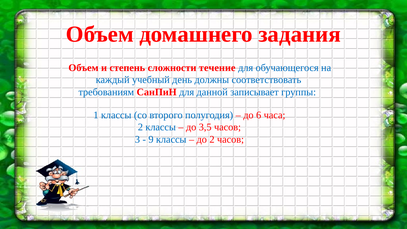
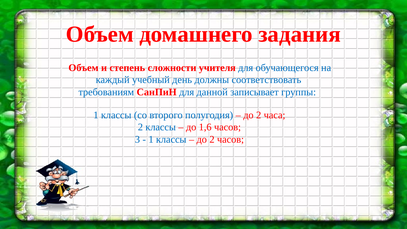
течение: течение -> учителя
6 at (259, 115): 6 -> 2
3,5: 3,5 -> 1,6
9 at (151, 139): 9 -> 1
